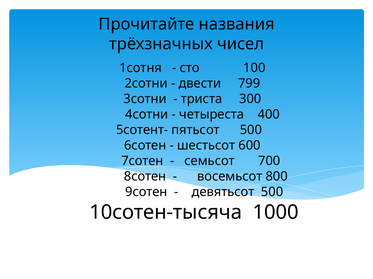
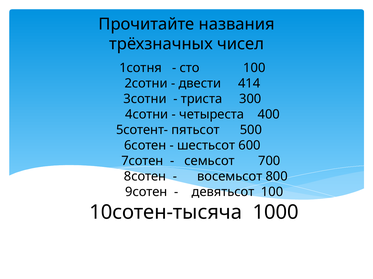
799: 799 -> 414
девятьсот 500: 500 -> 100
